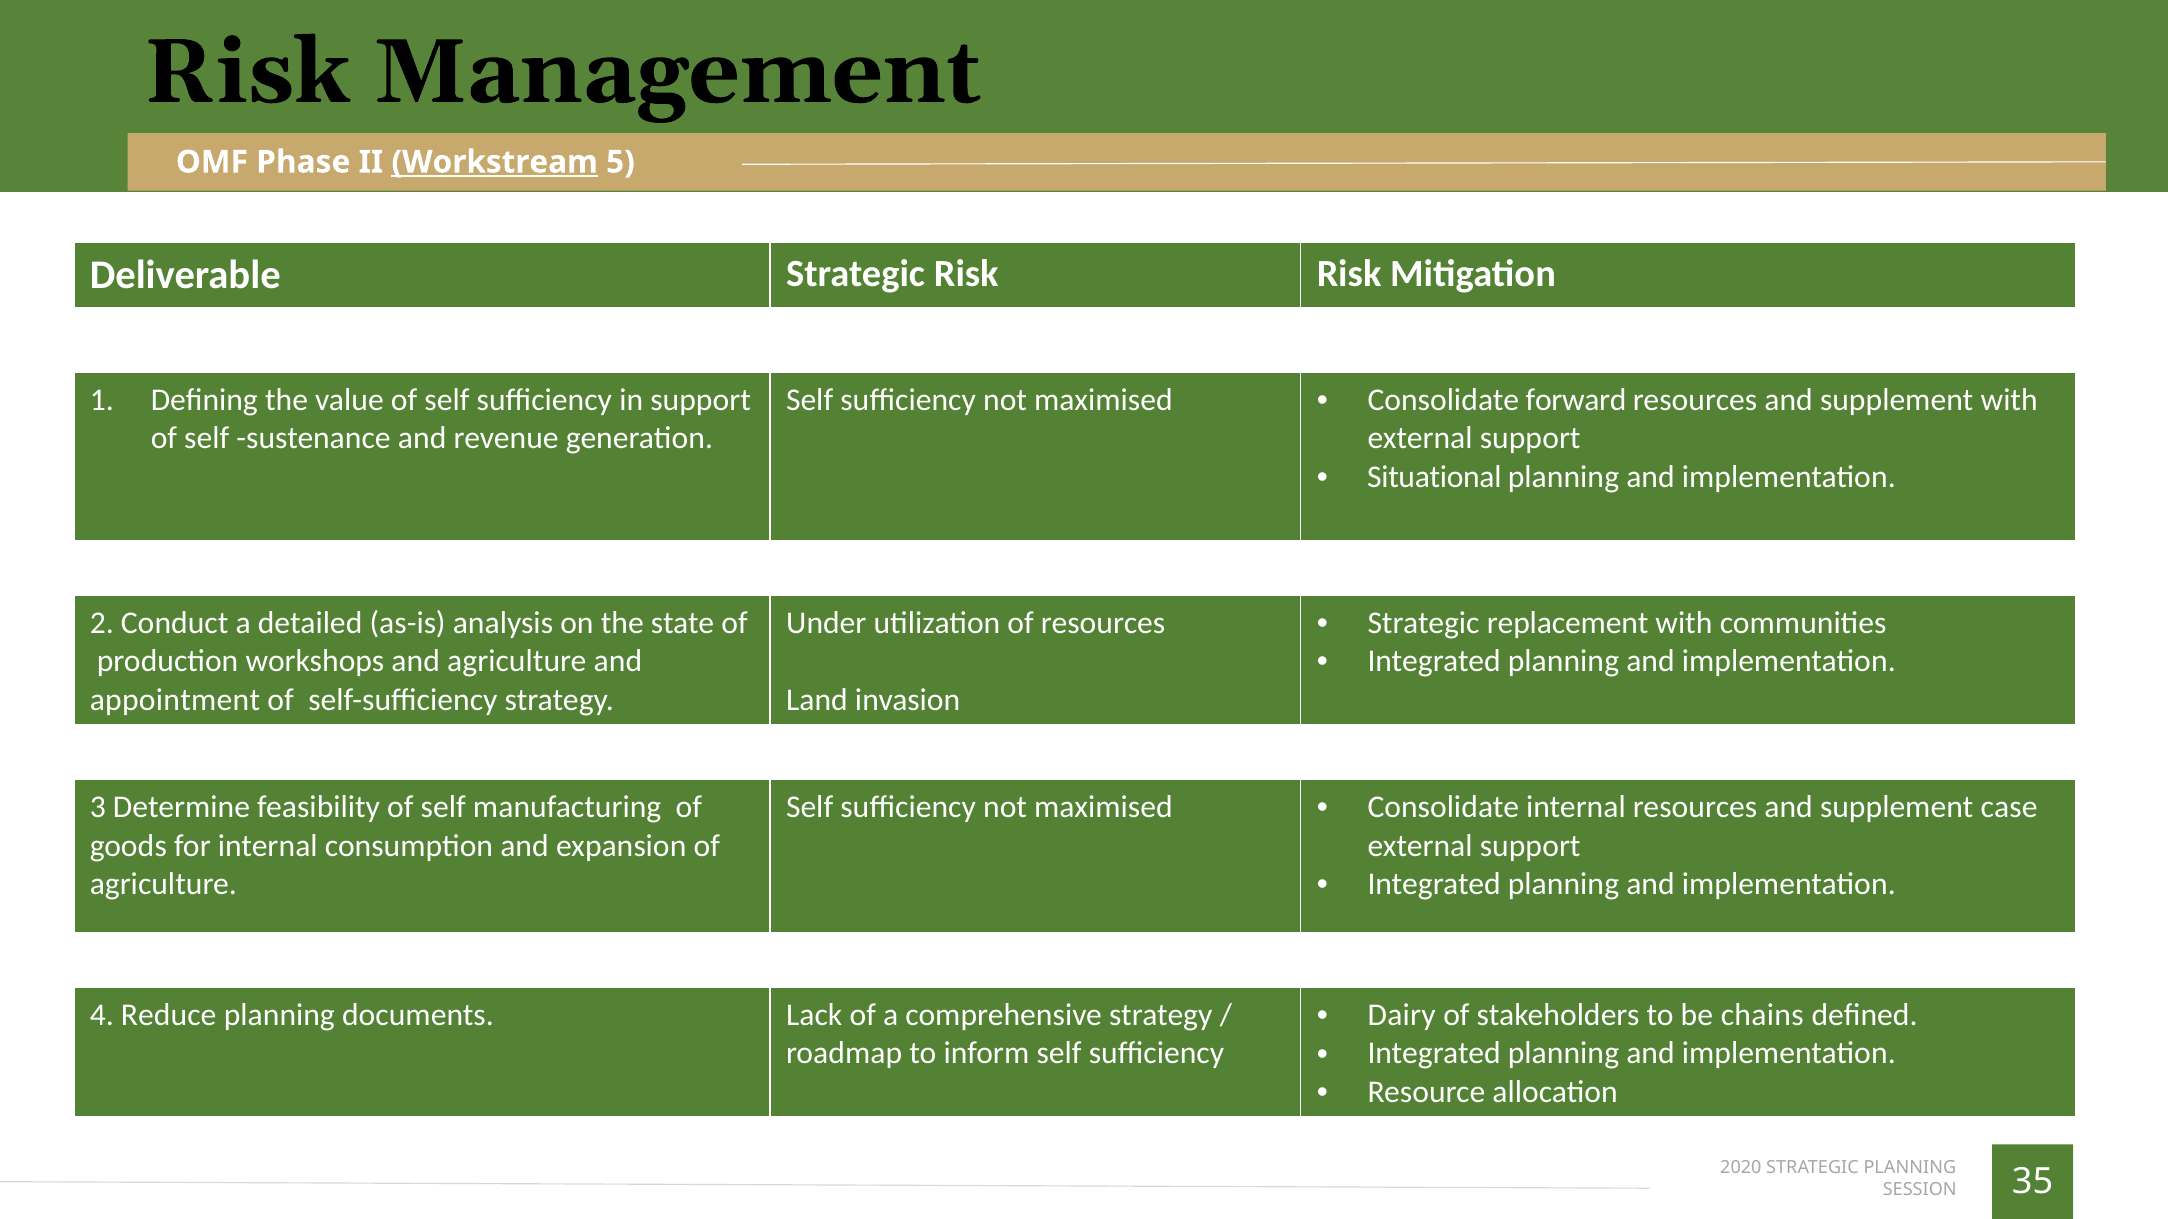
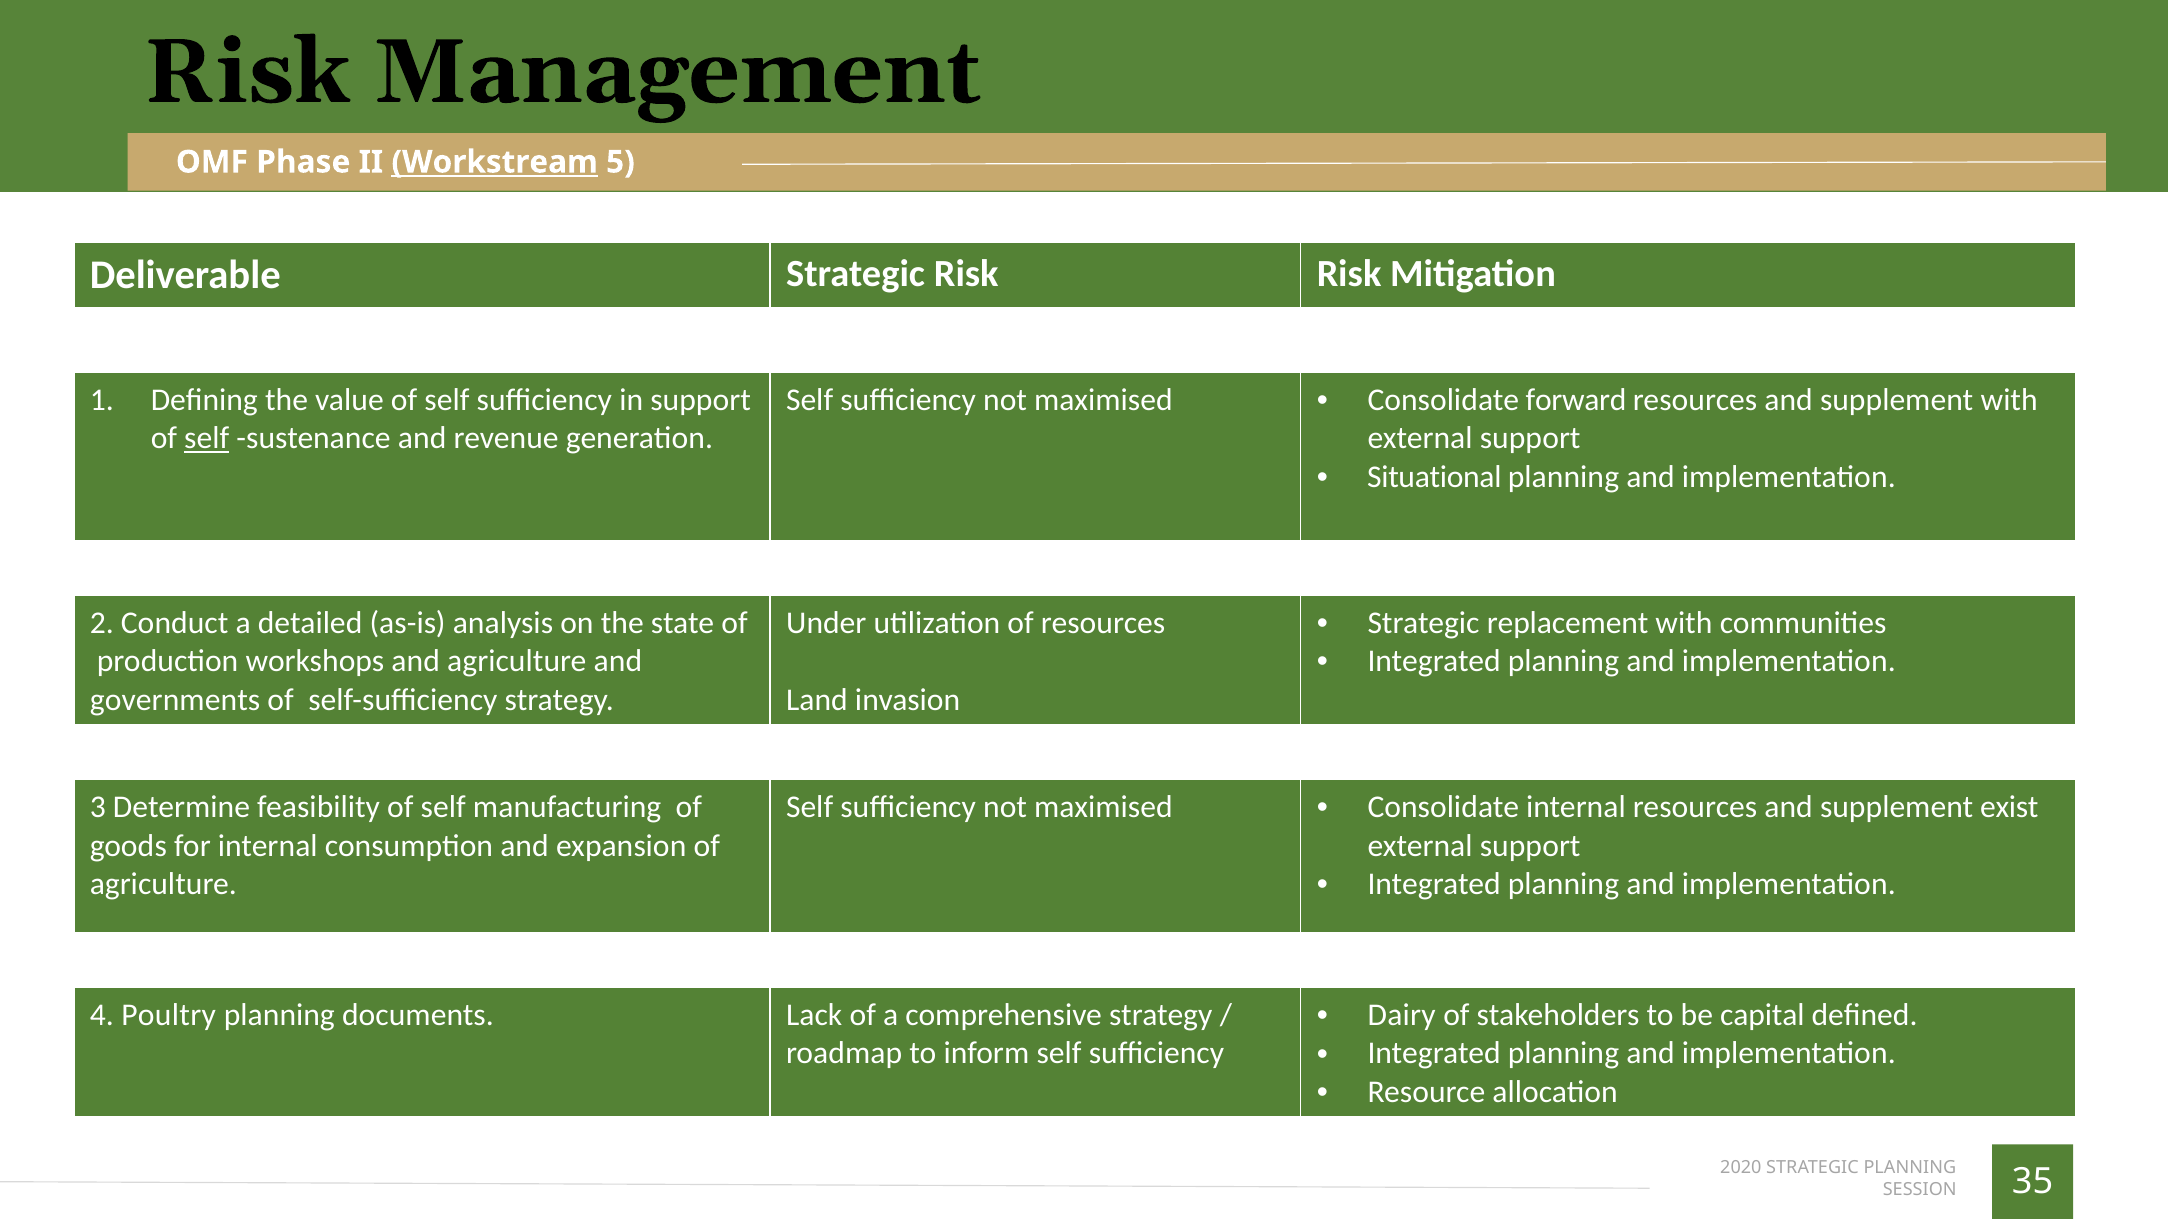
self at (207, 439) underline: none -> present
appointment: appointment -> governments
case: case -> exist
chains: chains -> capital
Reduce: Reduce -> Poultry
